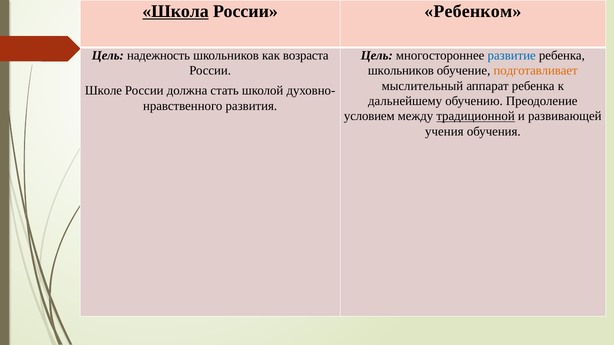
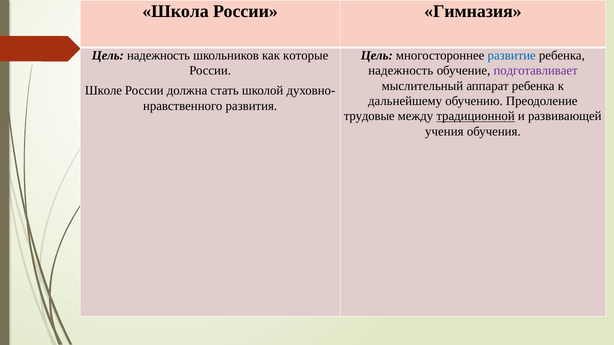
Школа underline: present -> none
Ребенком: Ребенком -> Гимназия
возраста: возраста -> которые
школьников at (401, 71): школьников -> надежность
подготавливает colour: orange -> purple
условием: условием -> трудовые
